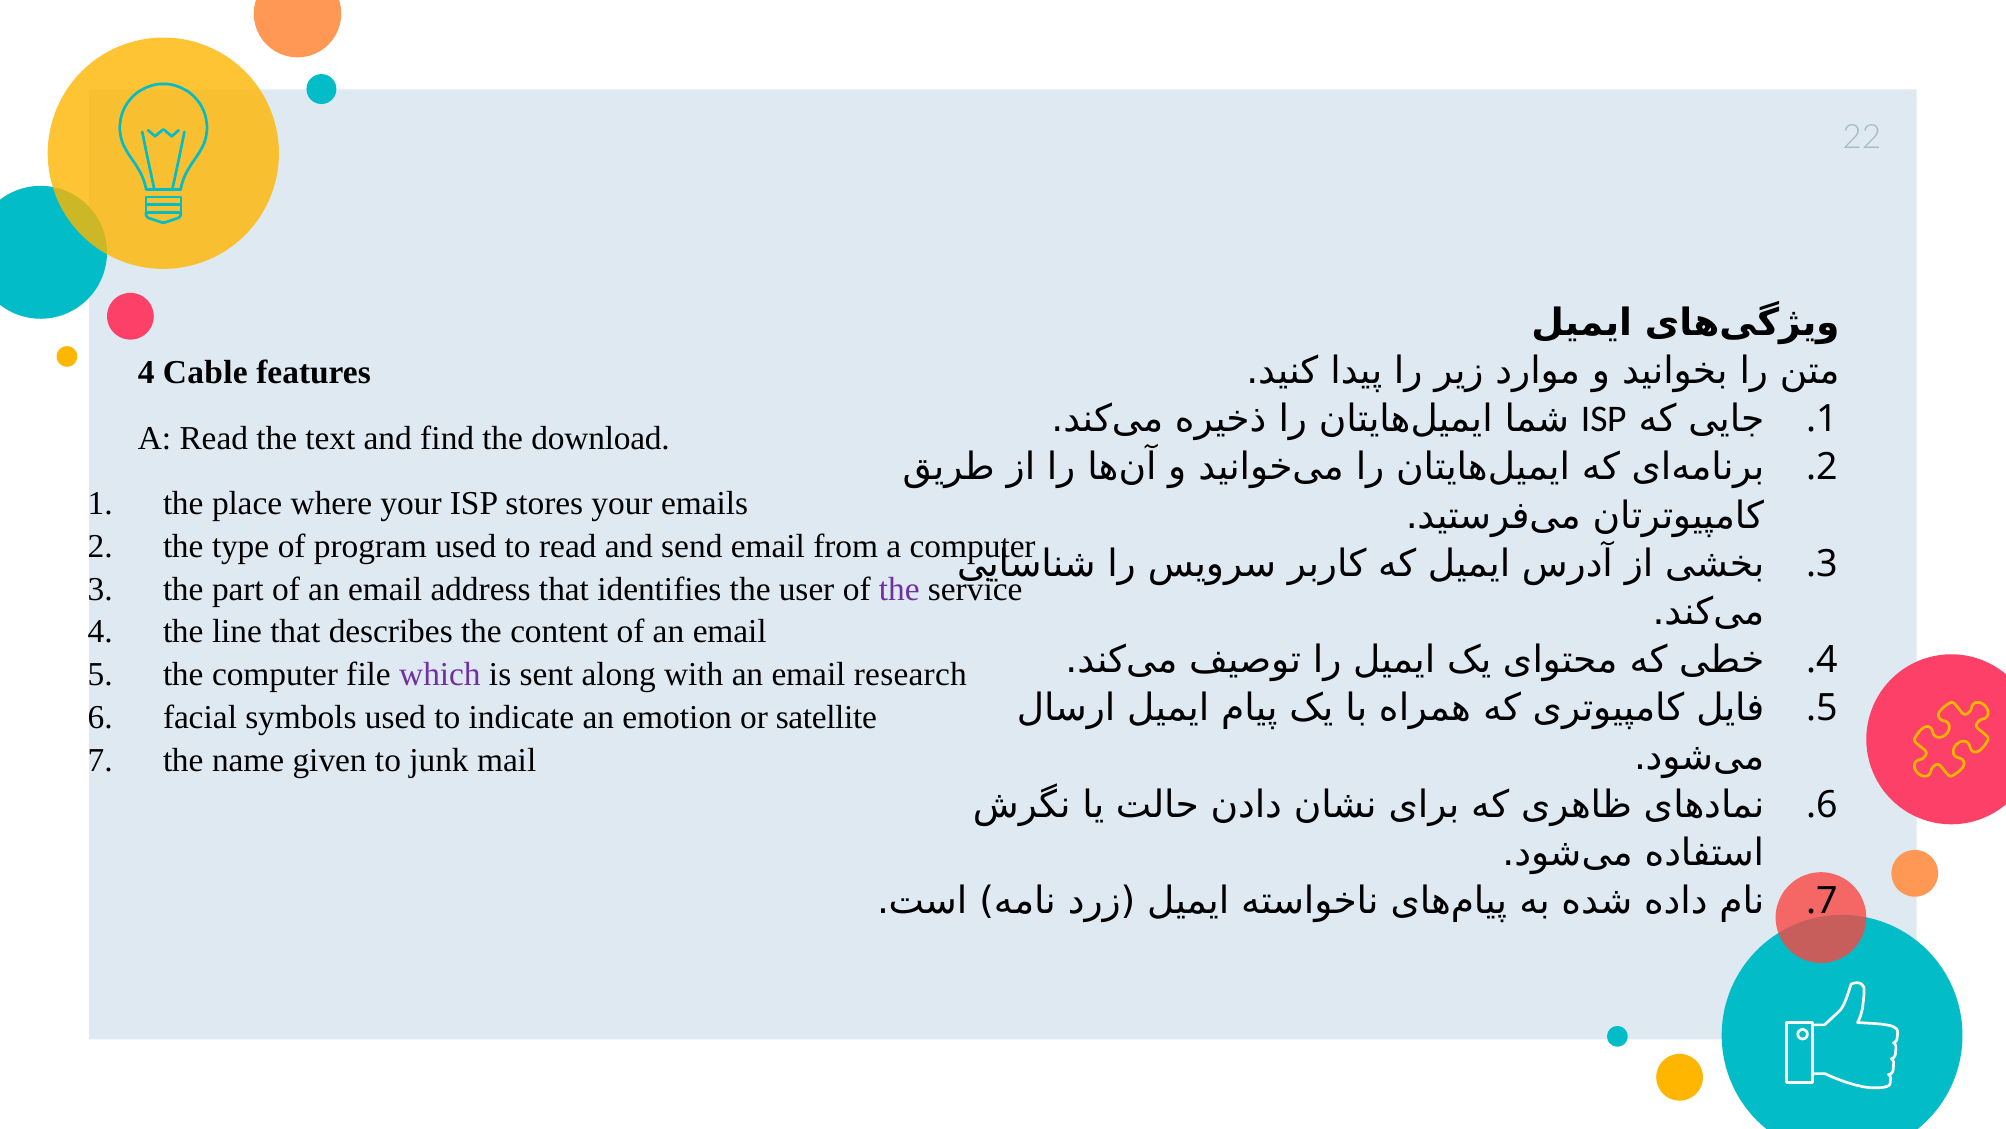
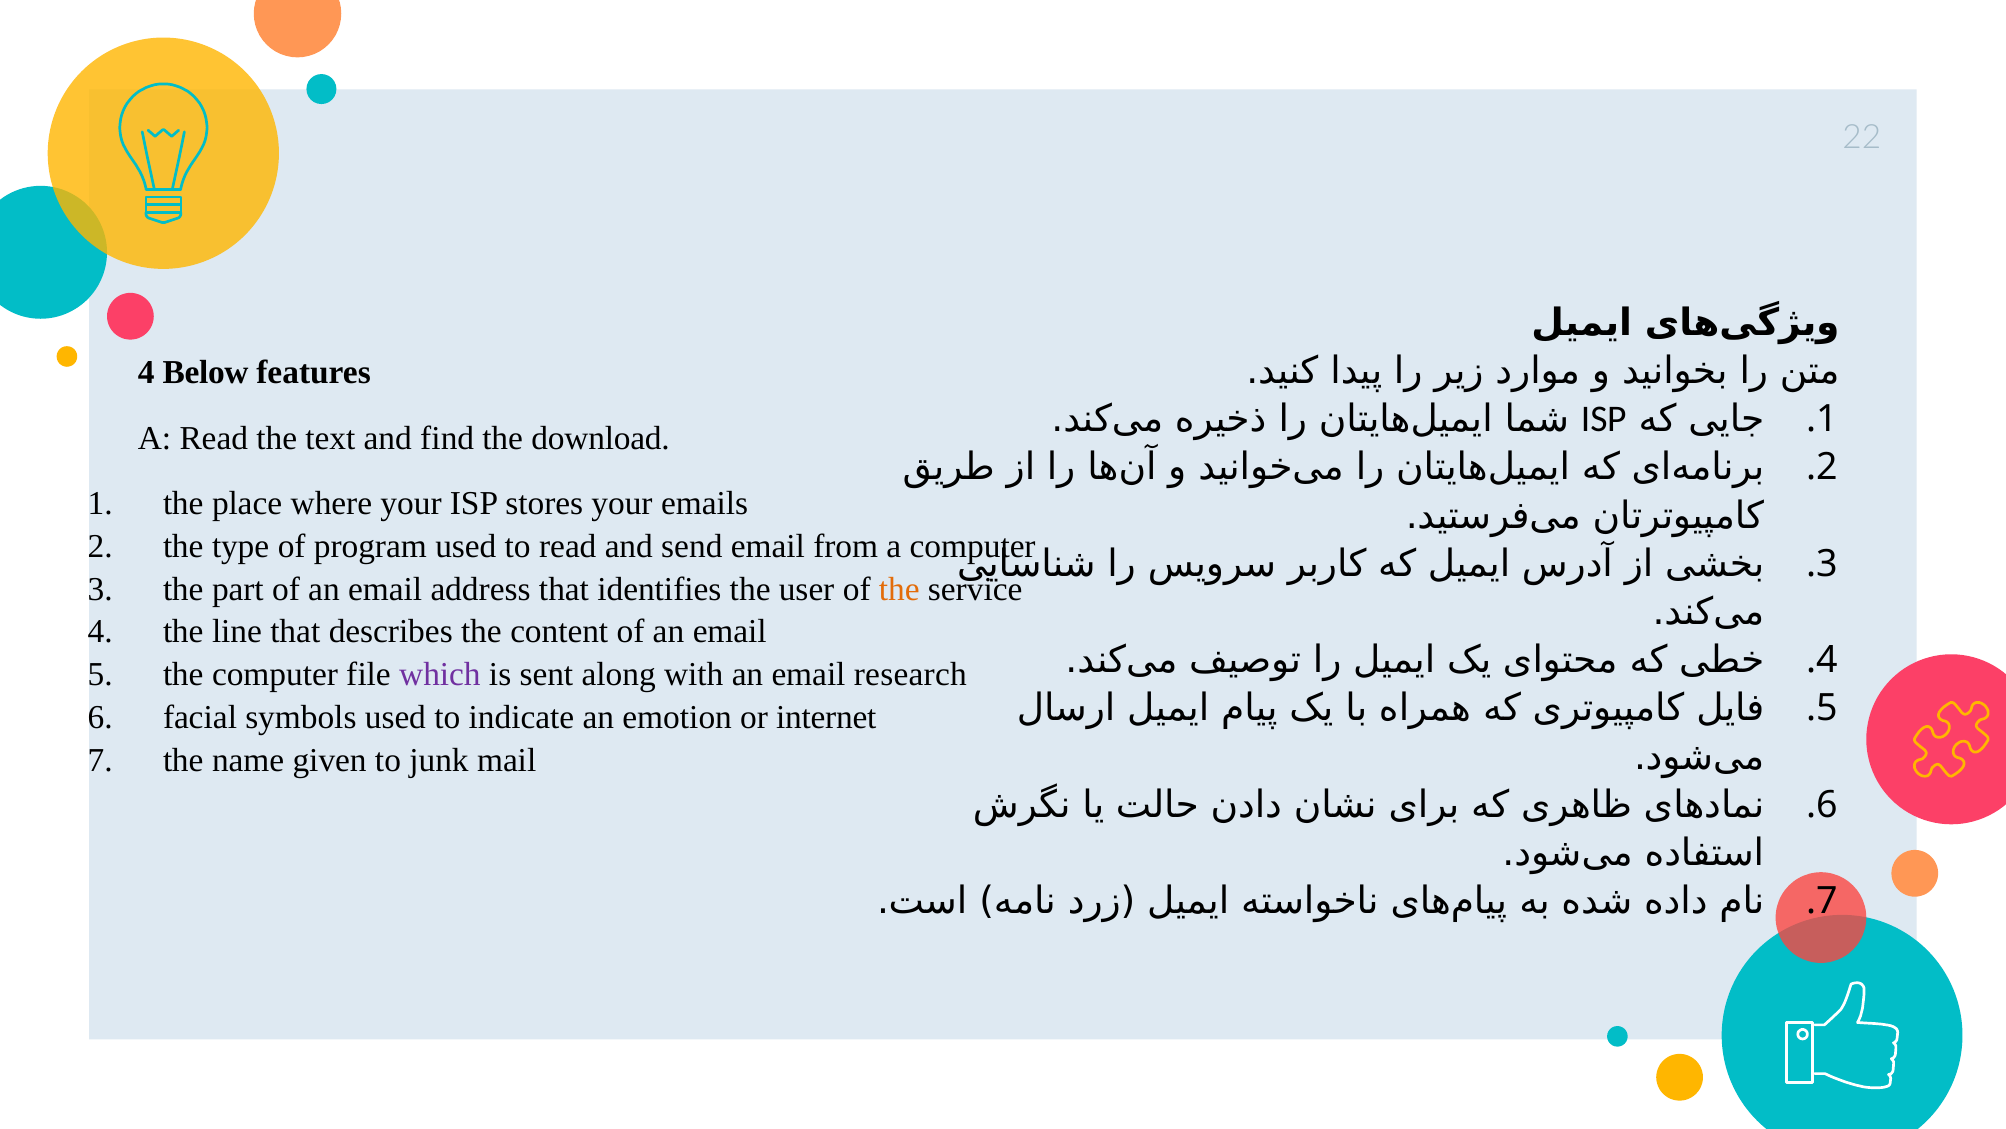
Cable: Cable -> Below
the at (899, 589) colour: purple -> orange
satellite: satellite -> internet
